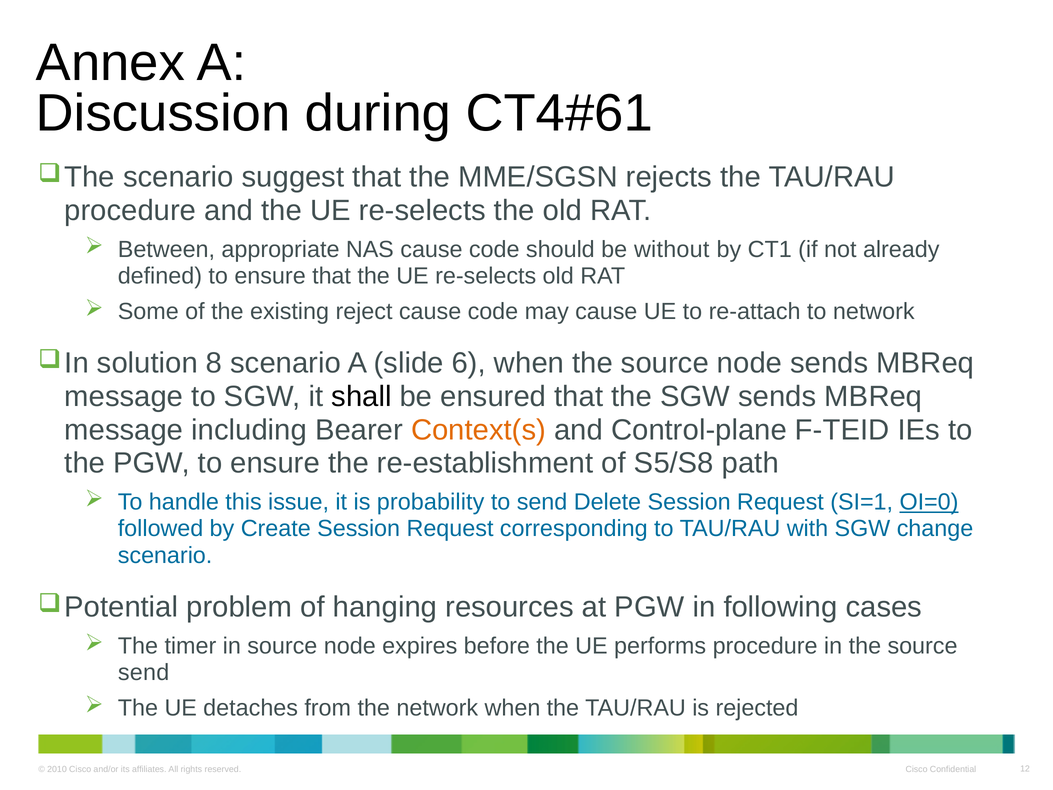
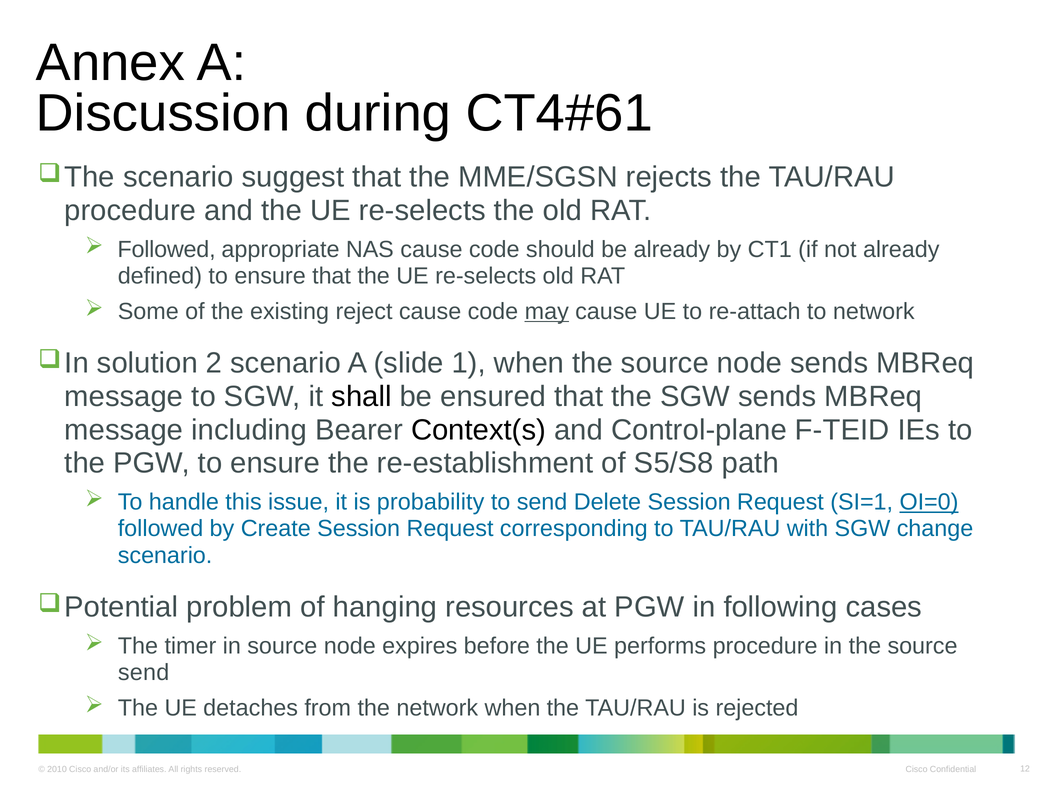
Between at (166, 249): Between -> Followed
be without: without -> already
may underline: none -> present
8: 8 -> 2
6: 6 -> 1
Context(s colour: orange -> black
